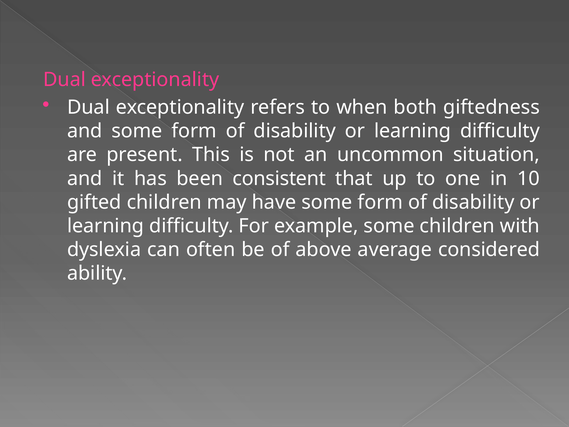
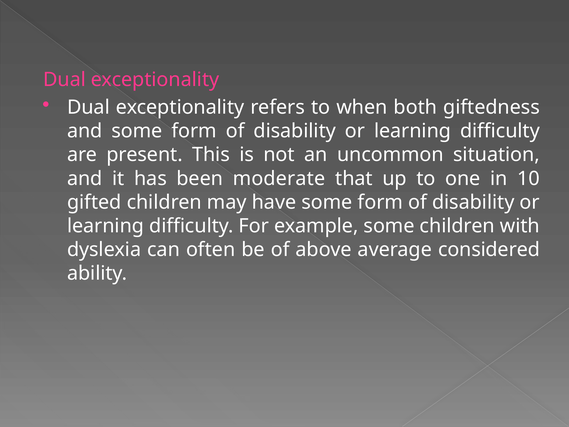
consistent: consistent -> moderate
